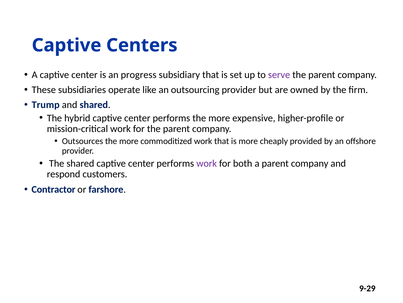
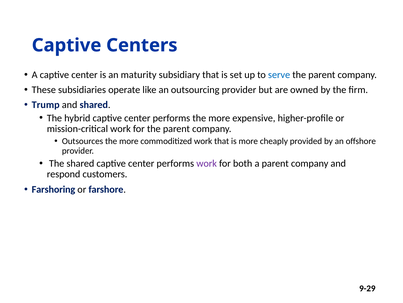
progress: progress -> maturity
serve colour: purple -> blue
Contractor: Contractor -> Farshoring
